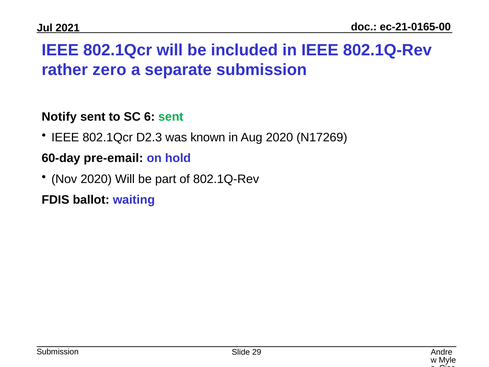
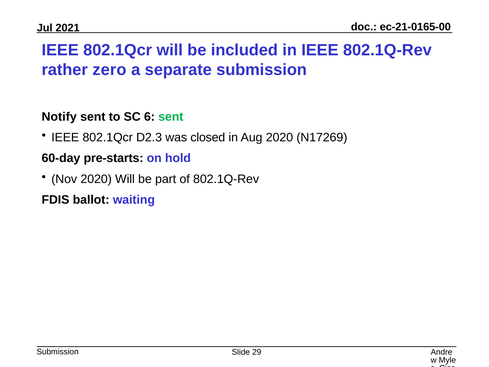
known: known -> closed
pre-email: pre-email -> pre-starts
